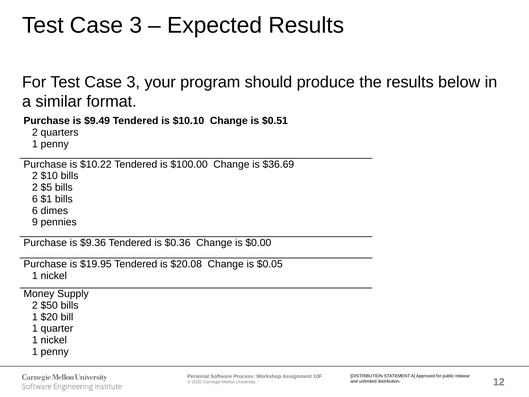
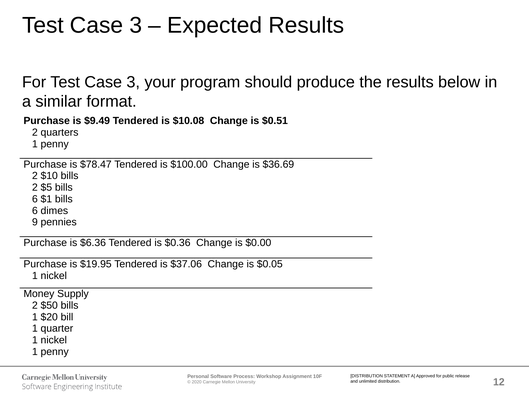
$10.10: $10.10 -> $10.08
$10.22: $10.22 -> $78.47
$9.36: $9.36 -> $6.36
$20.08: $20.08 -> $37.06
